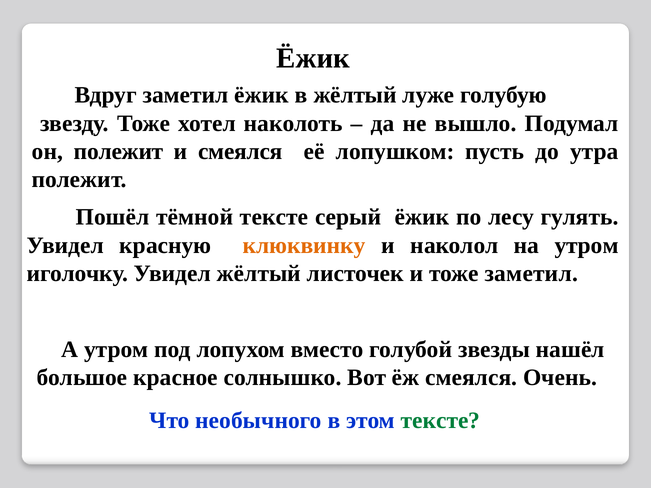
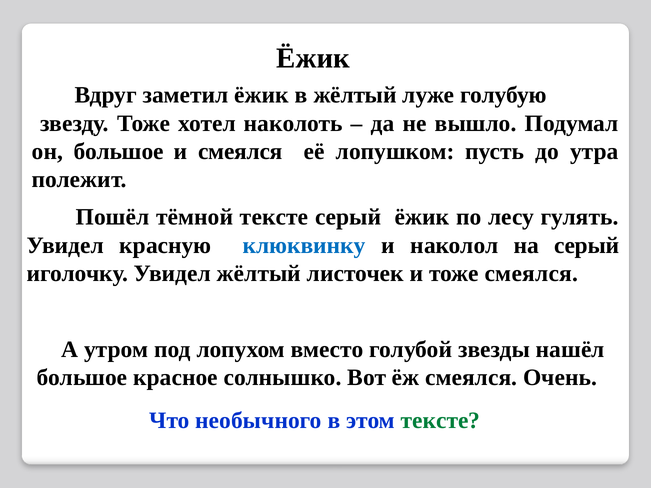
он полежит: полежит -> большое
клюквинку colour: orange -> blue
на утром: утром -> серый
тоже заметил: заметил -> смеялся
